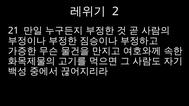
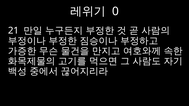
2: 2 -> 0
